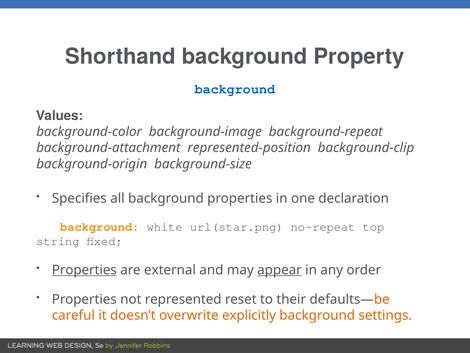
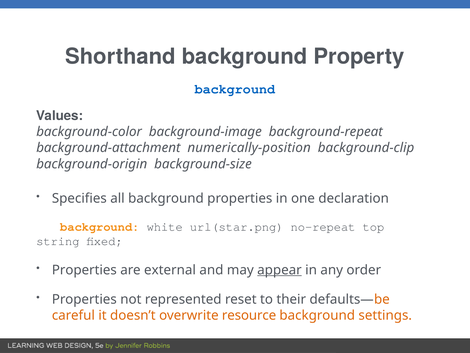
represented-position: represented-position -> numerically-position
Properties at (84, 270) underline: present -> none
explicitly: explicitly -> resource
